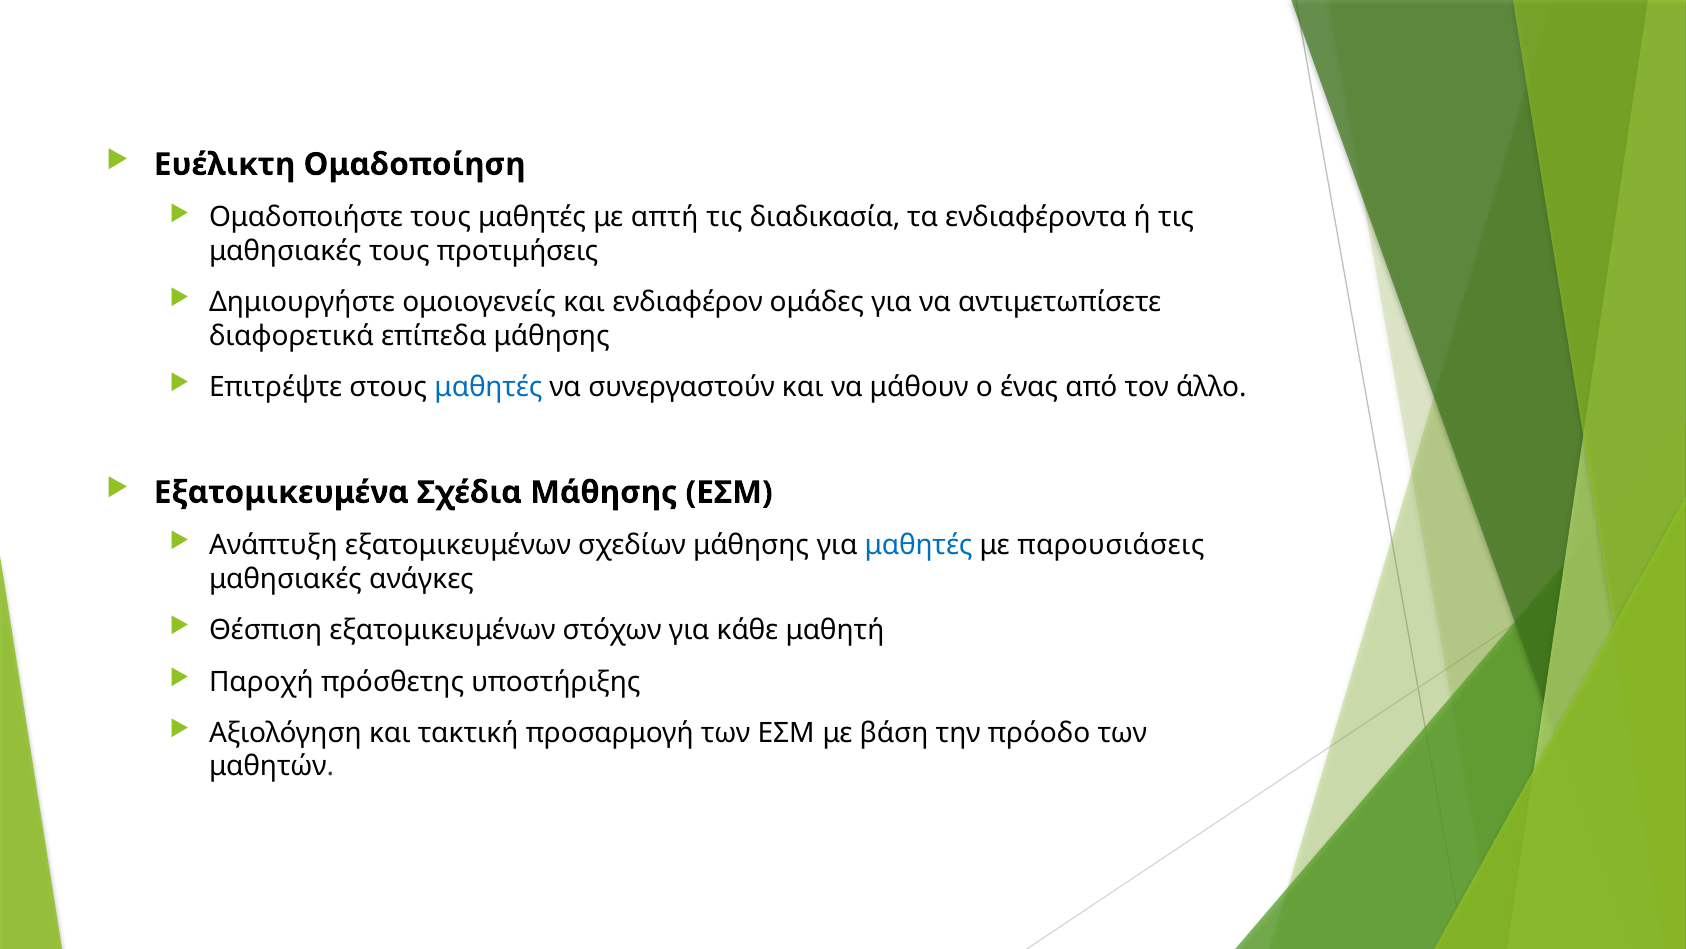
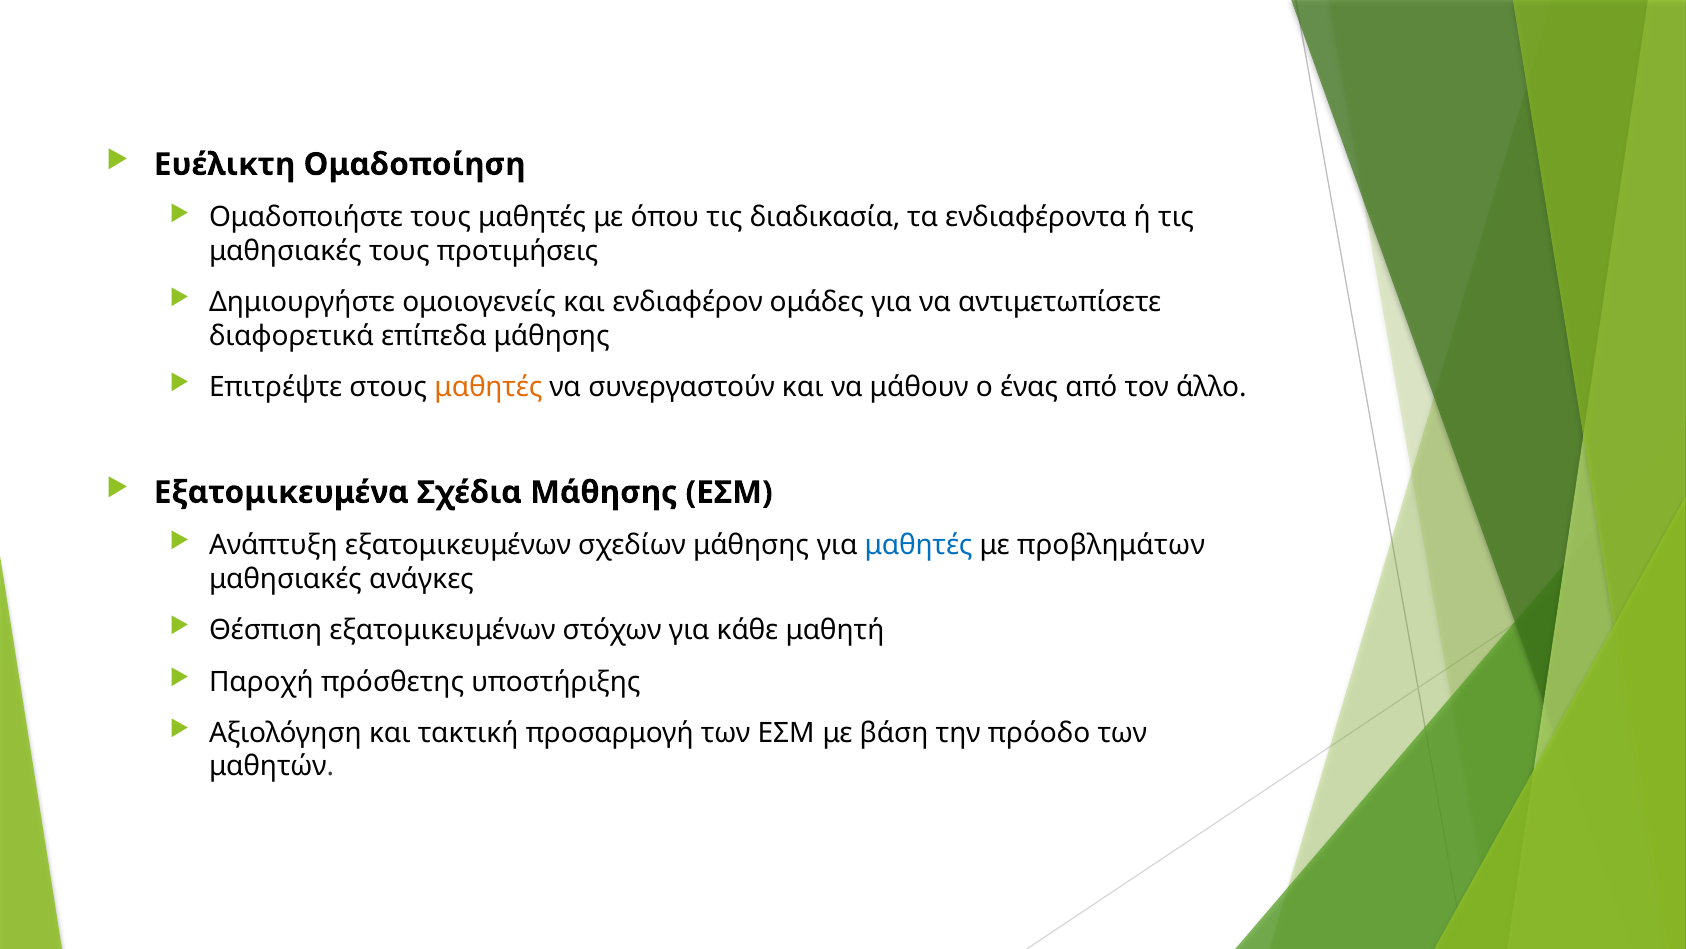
απτή: απτή -> όπου
μαθητές at (488, 387) colour: blue -> orange
παρουσιάσεις: παρουσιάσεις -> προβλημάτων
